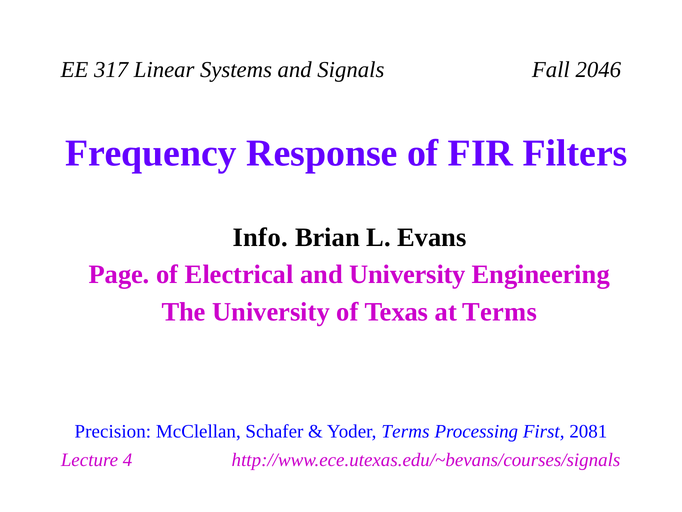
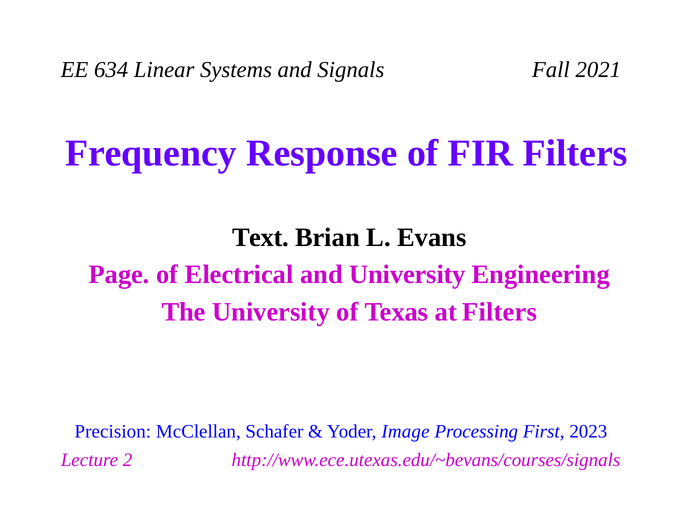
317: 317 -> 634
2046: 2046 -> 2021
Info: Info -> Text
at Terms: Terms -> Filters
Yoder Terms: Terms -> Image
2081: 2081 -> 2023
4: 4 -> 2
